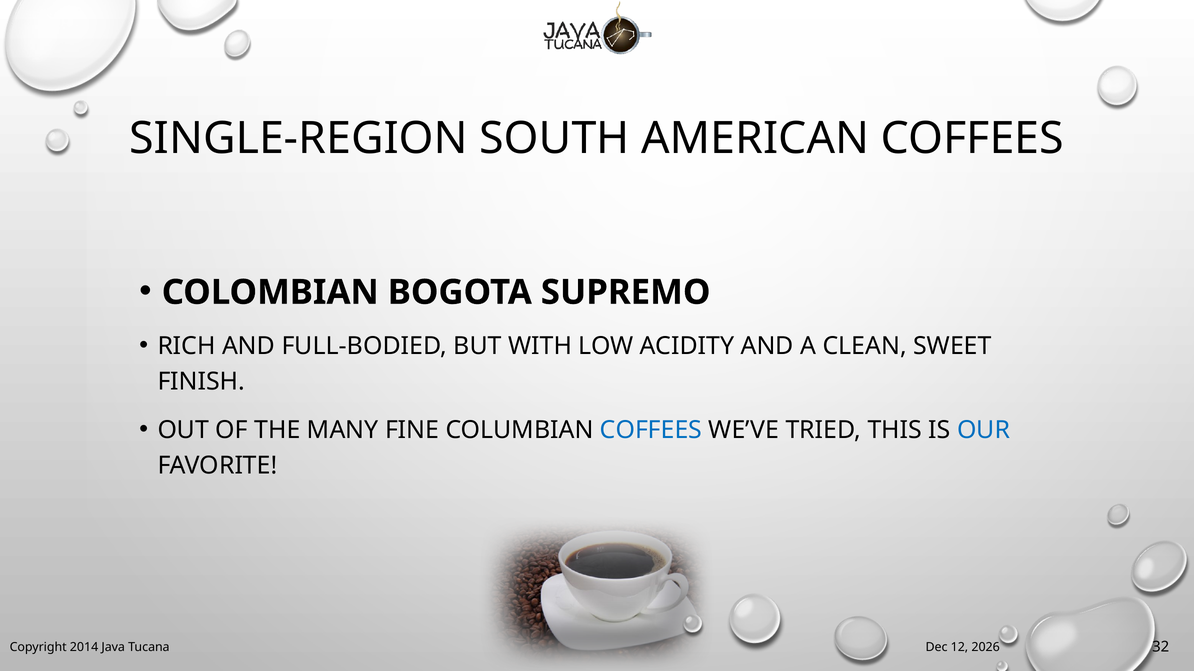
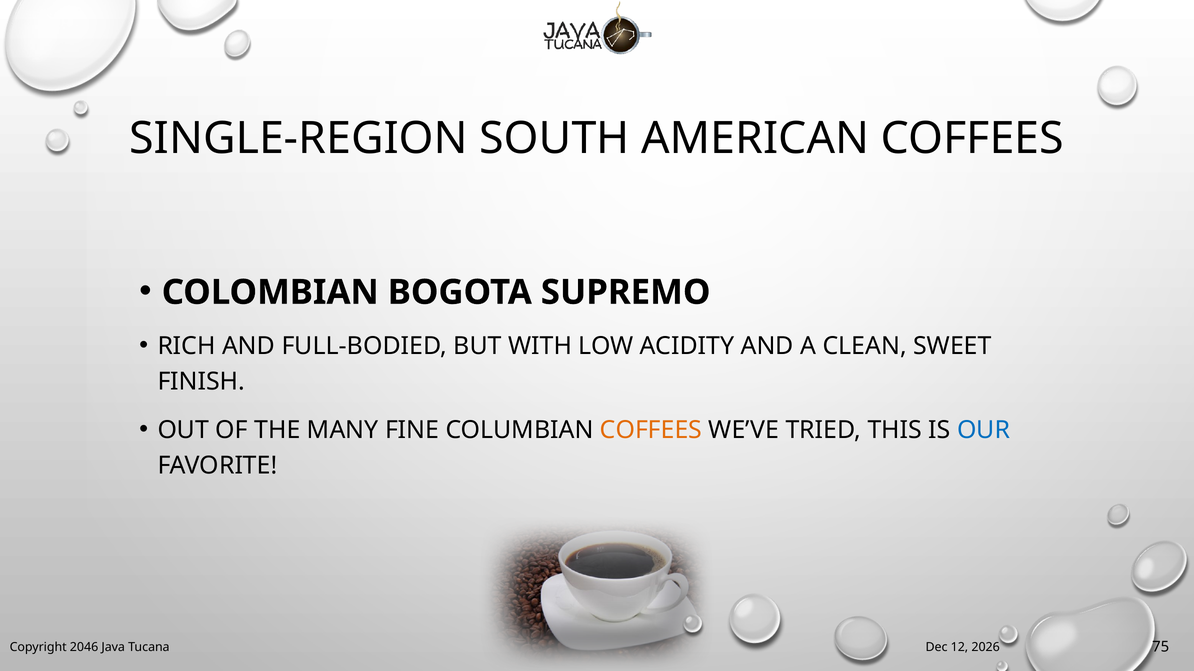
COFFEES at (651, 430) colour: blue -> orange
2014: 2014 -> 2046
32: 32 -> 75
